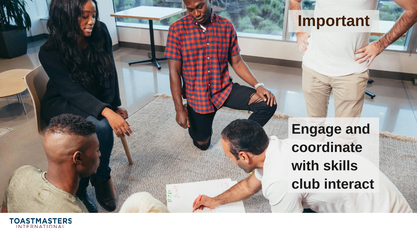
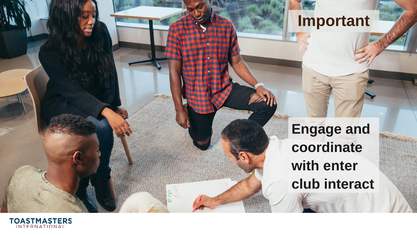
skills: skills -> enter
